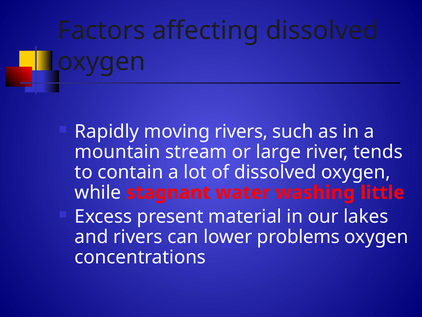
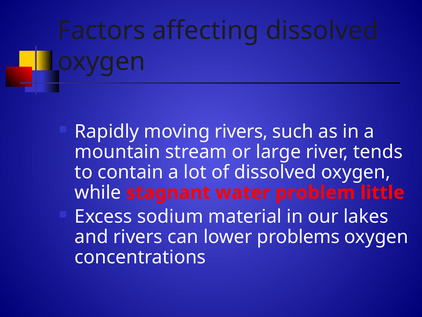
washing: washing -> problem
present: present -> sodium
